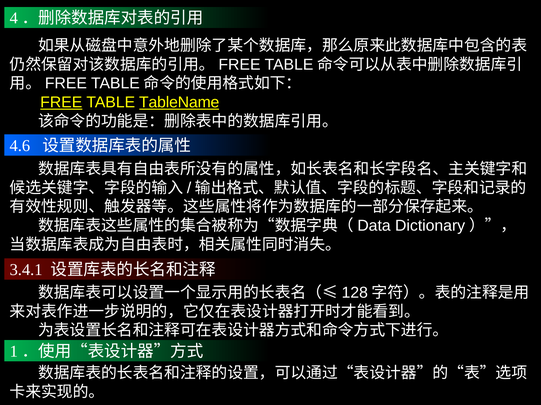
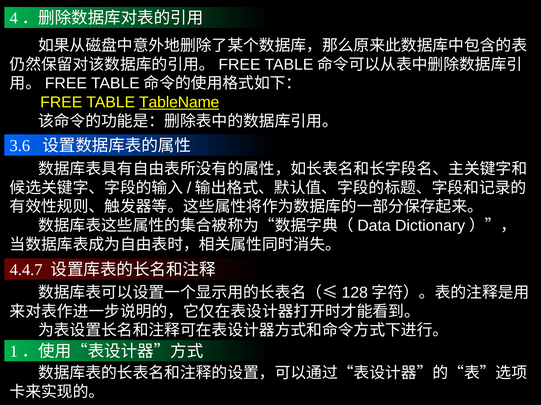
FREE underline: present -> none
4.6: 4.6 -> 3.6
3.4.1: 3.4.1 -> 4.4.7
